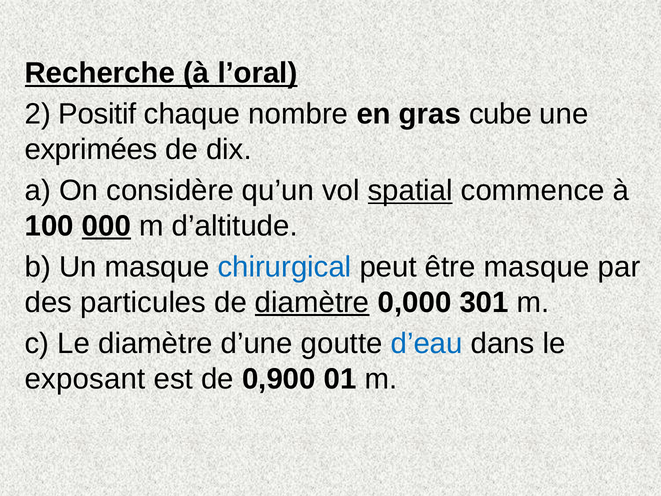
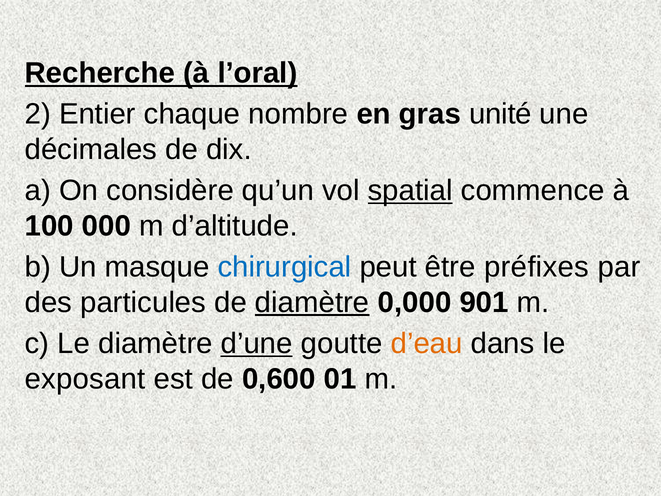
Positif: Positif -> Entier
cube: cube -> unité
exprimées: exprimées -> décimales
000 underline: present -> none
être masque: masque -> préfixes
301: 301 -> 901
d’une underline: none -> present
d’eau colour: blue -> orange
0,900: 0,900 -> 0,600
